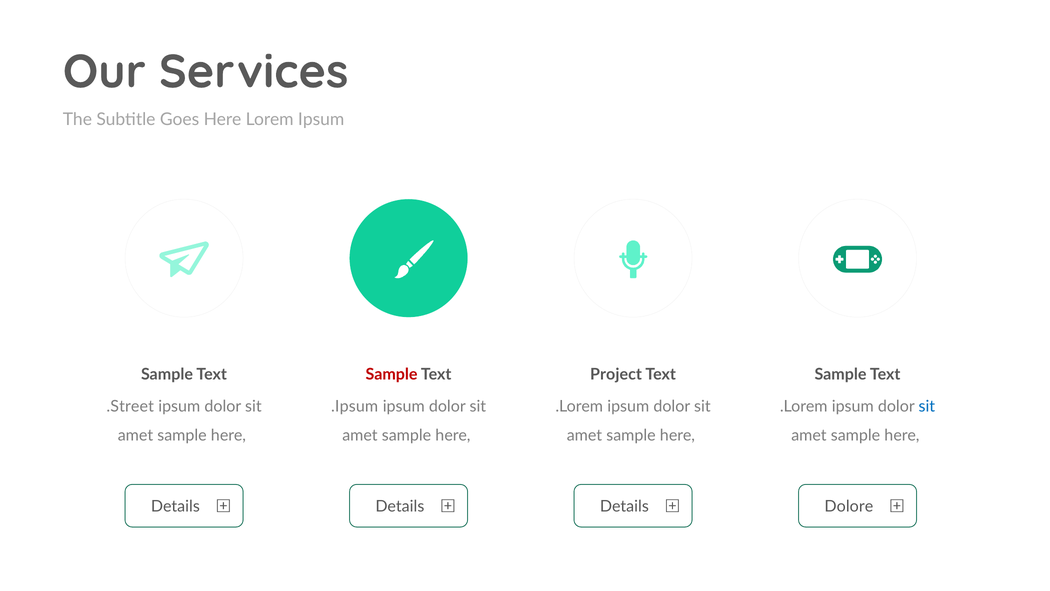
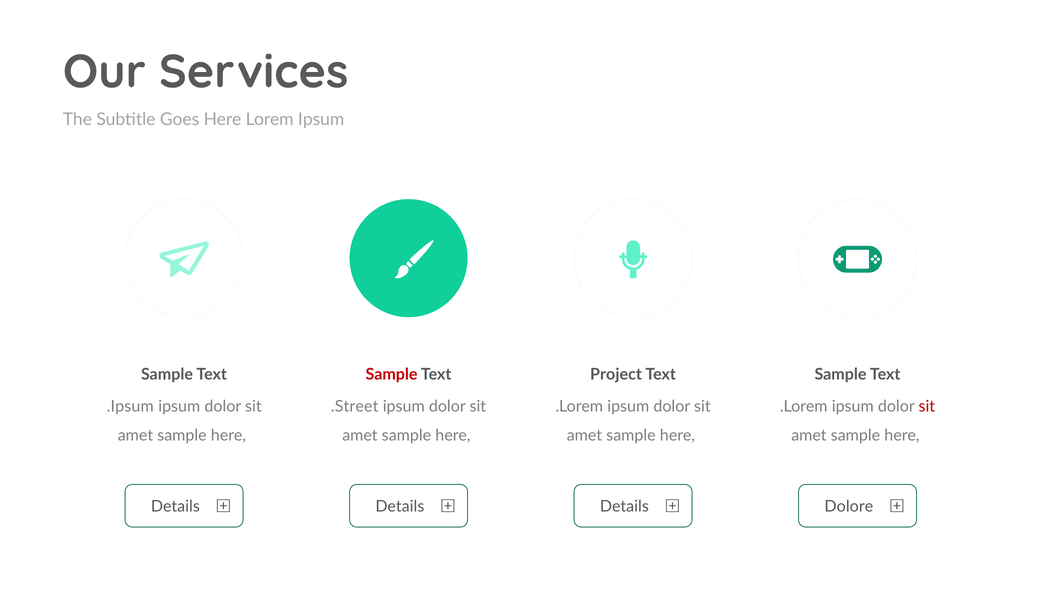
.Street: .Street -> .Ipsum
.Ipsum: .Ipsum -> .Street
sit at (927, 406) colour: blue -> red
